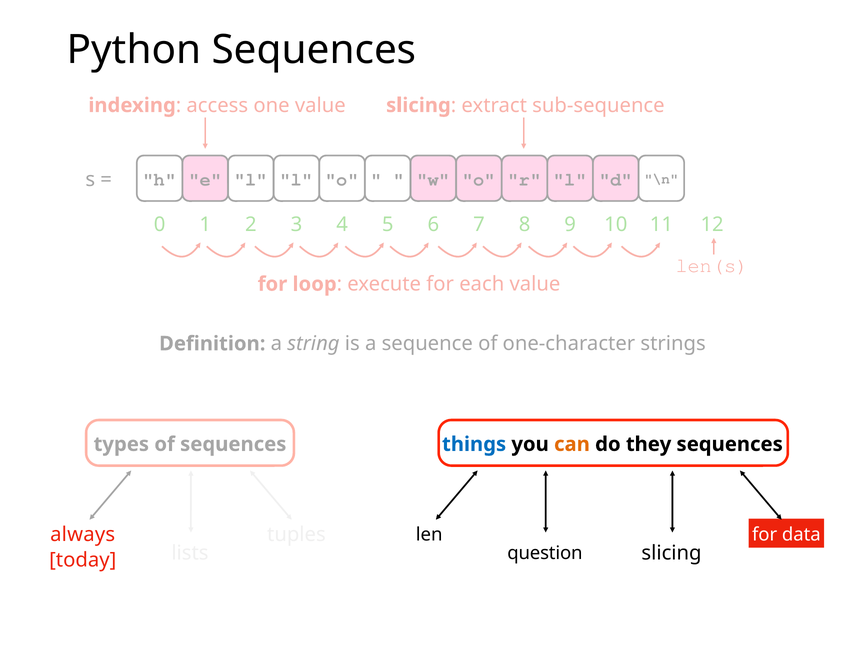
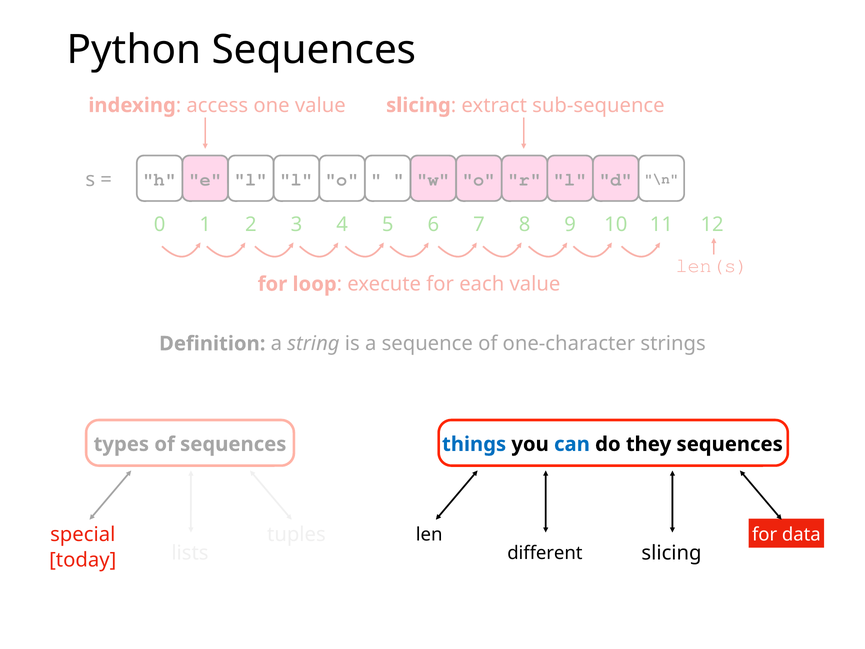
can colour: orange -> blue
always: always -> special
question: question -> different
